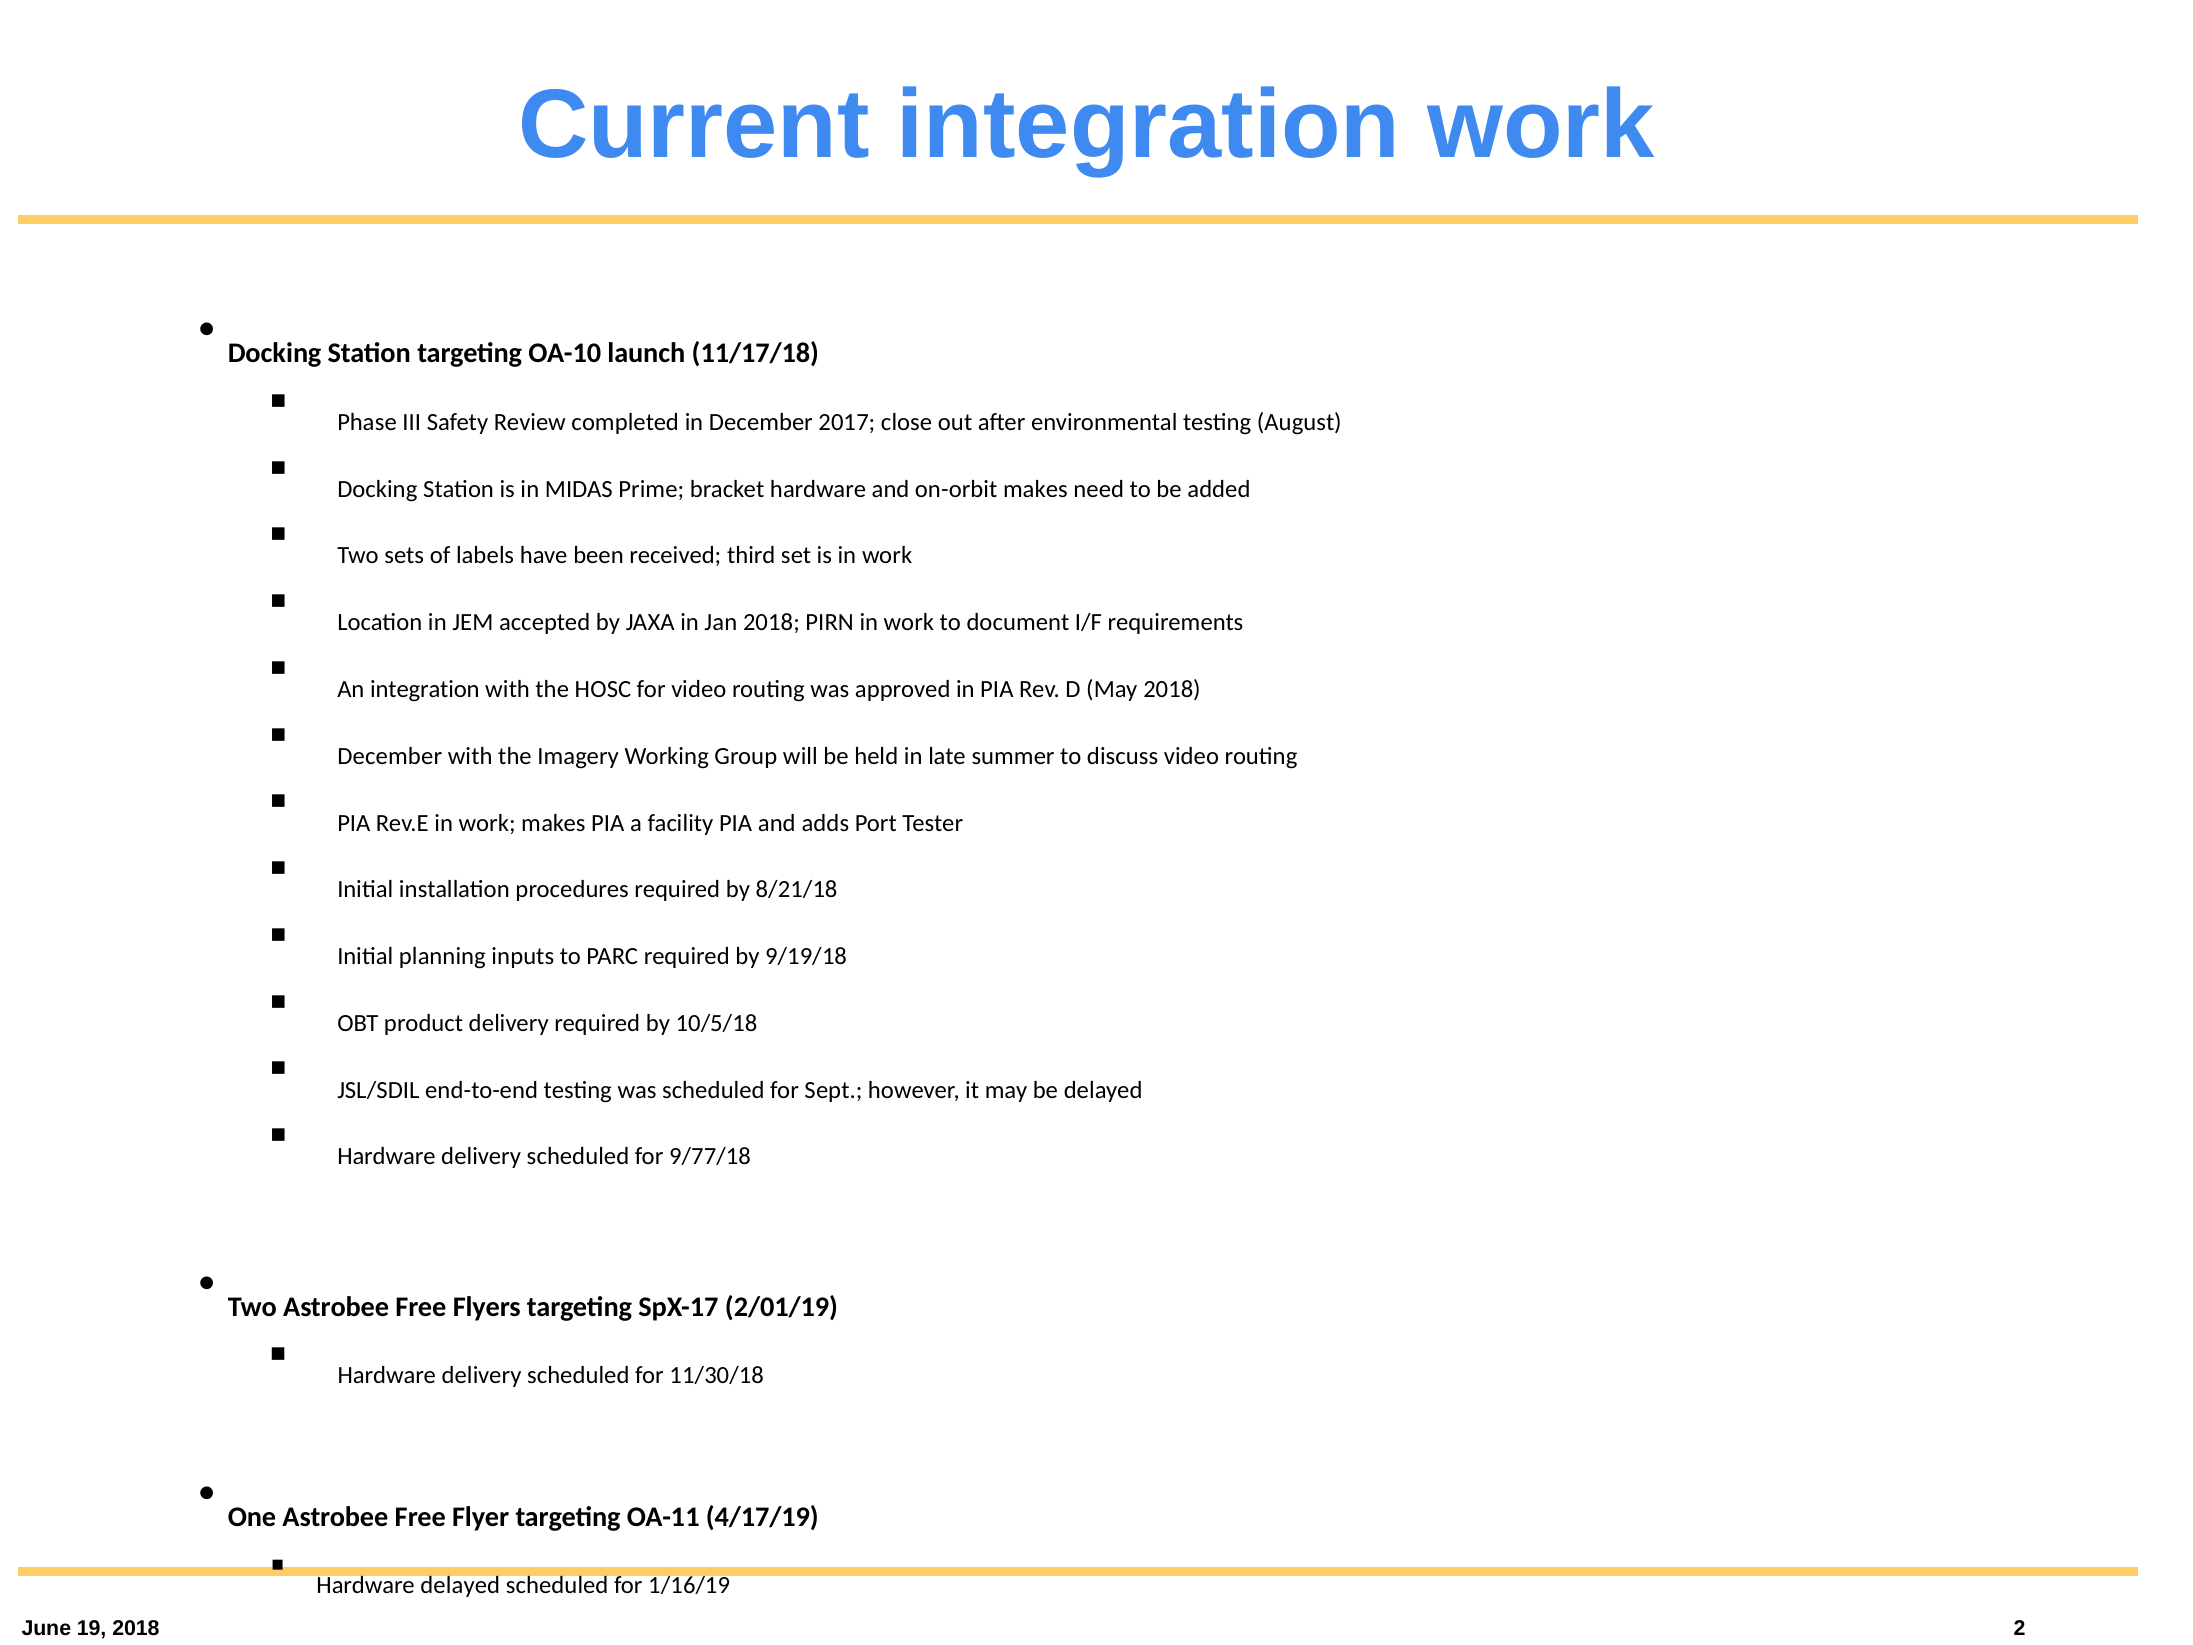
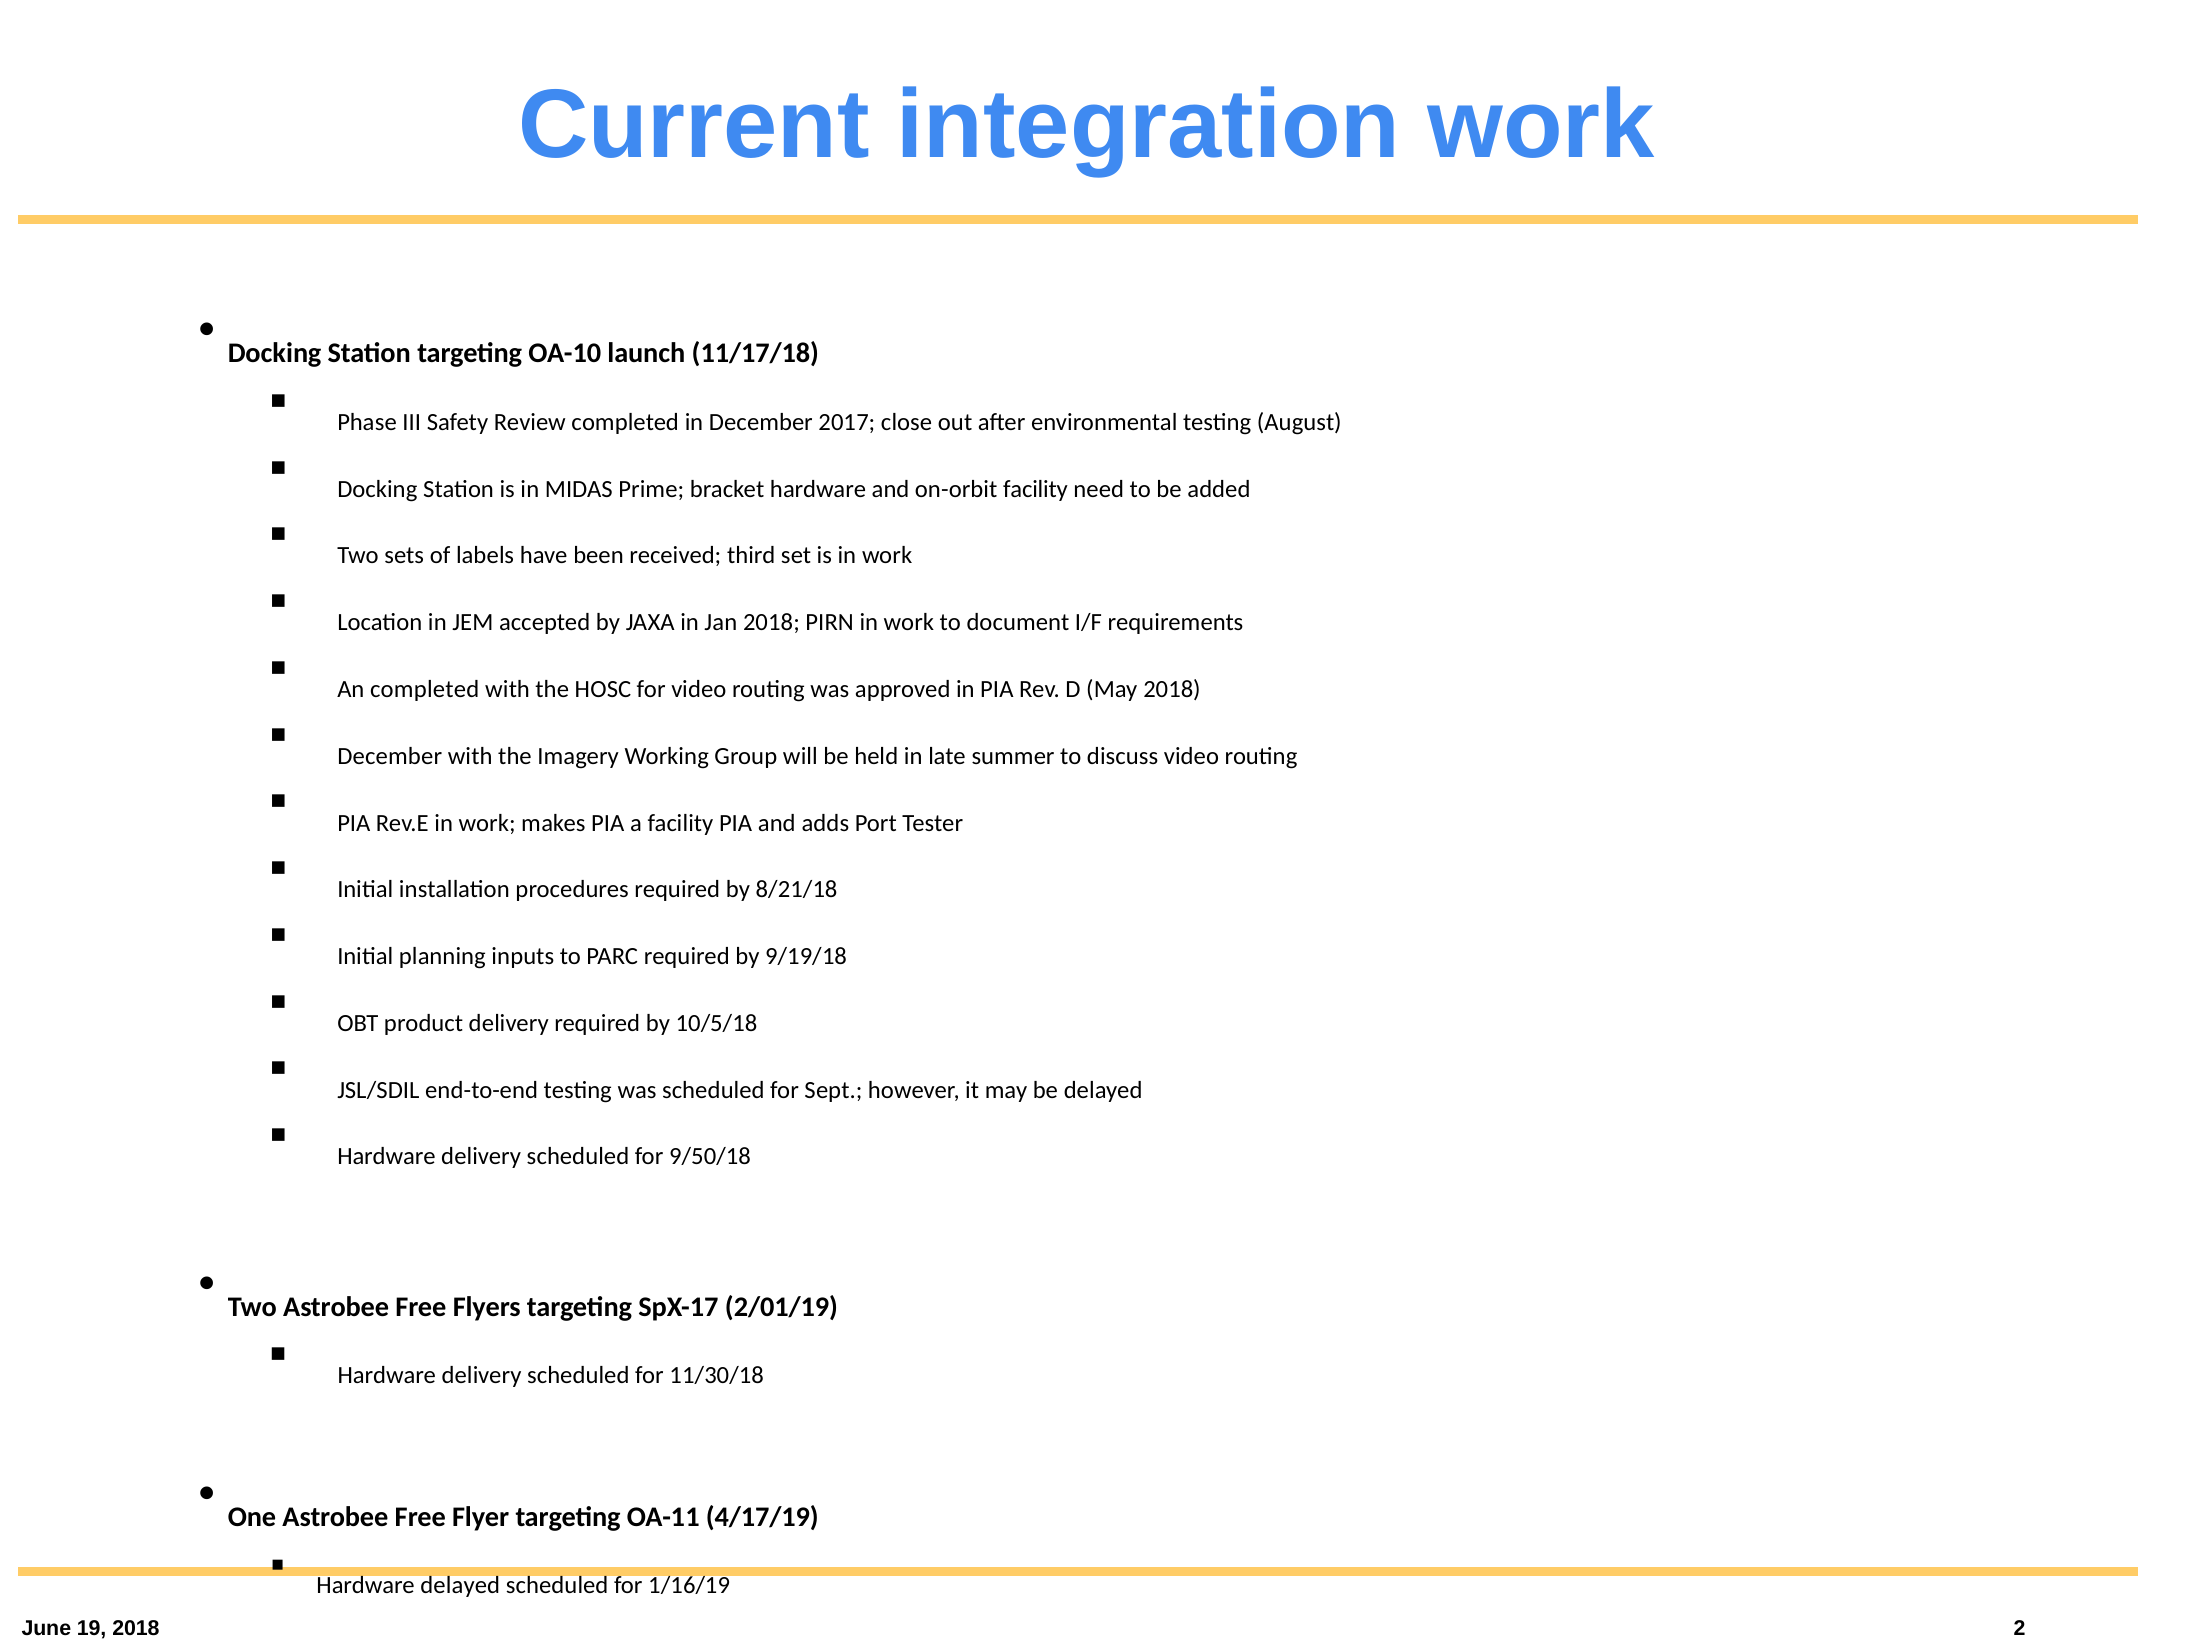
on-orbit makes: makes -> facility
An integration: integration -> completed
9/77/18: 9/77/18 -> 9/50/18
